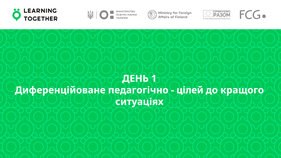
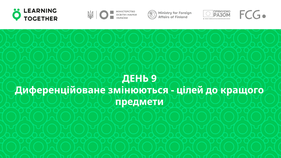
1: 1 -> 9
педагогічно: педагогічно -> змінюються
ситуаціях: ситуаціях -> предмети
